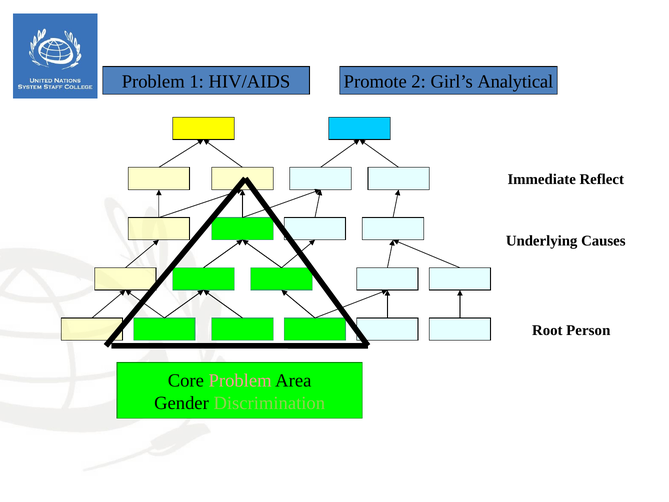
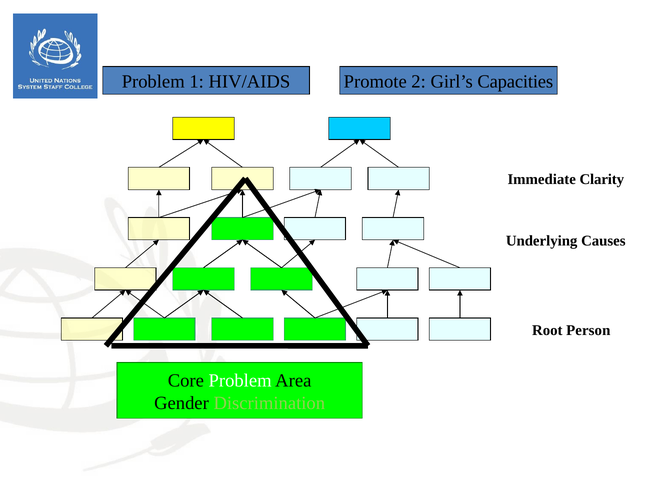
Analytical: Analytical -> Capacities
Reflect: Reflect -> Clarity
Problem at (240, 380) colour: pink -> white
